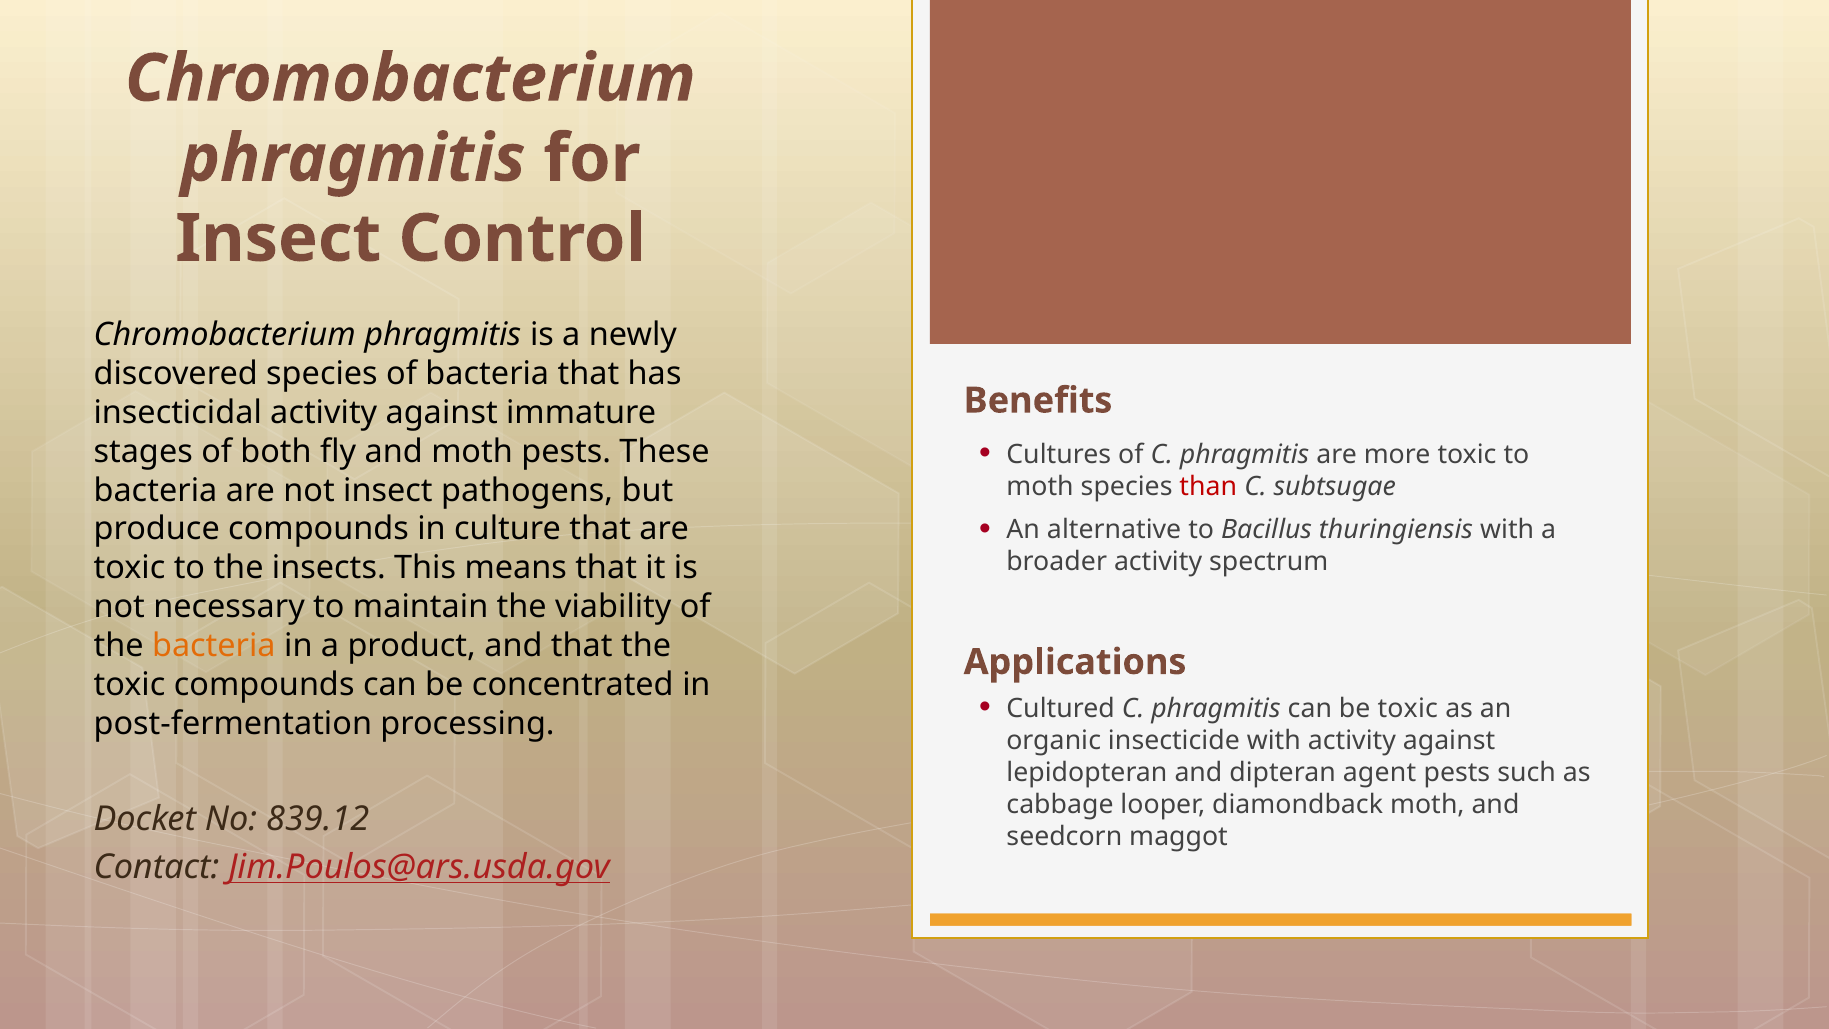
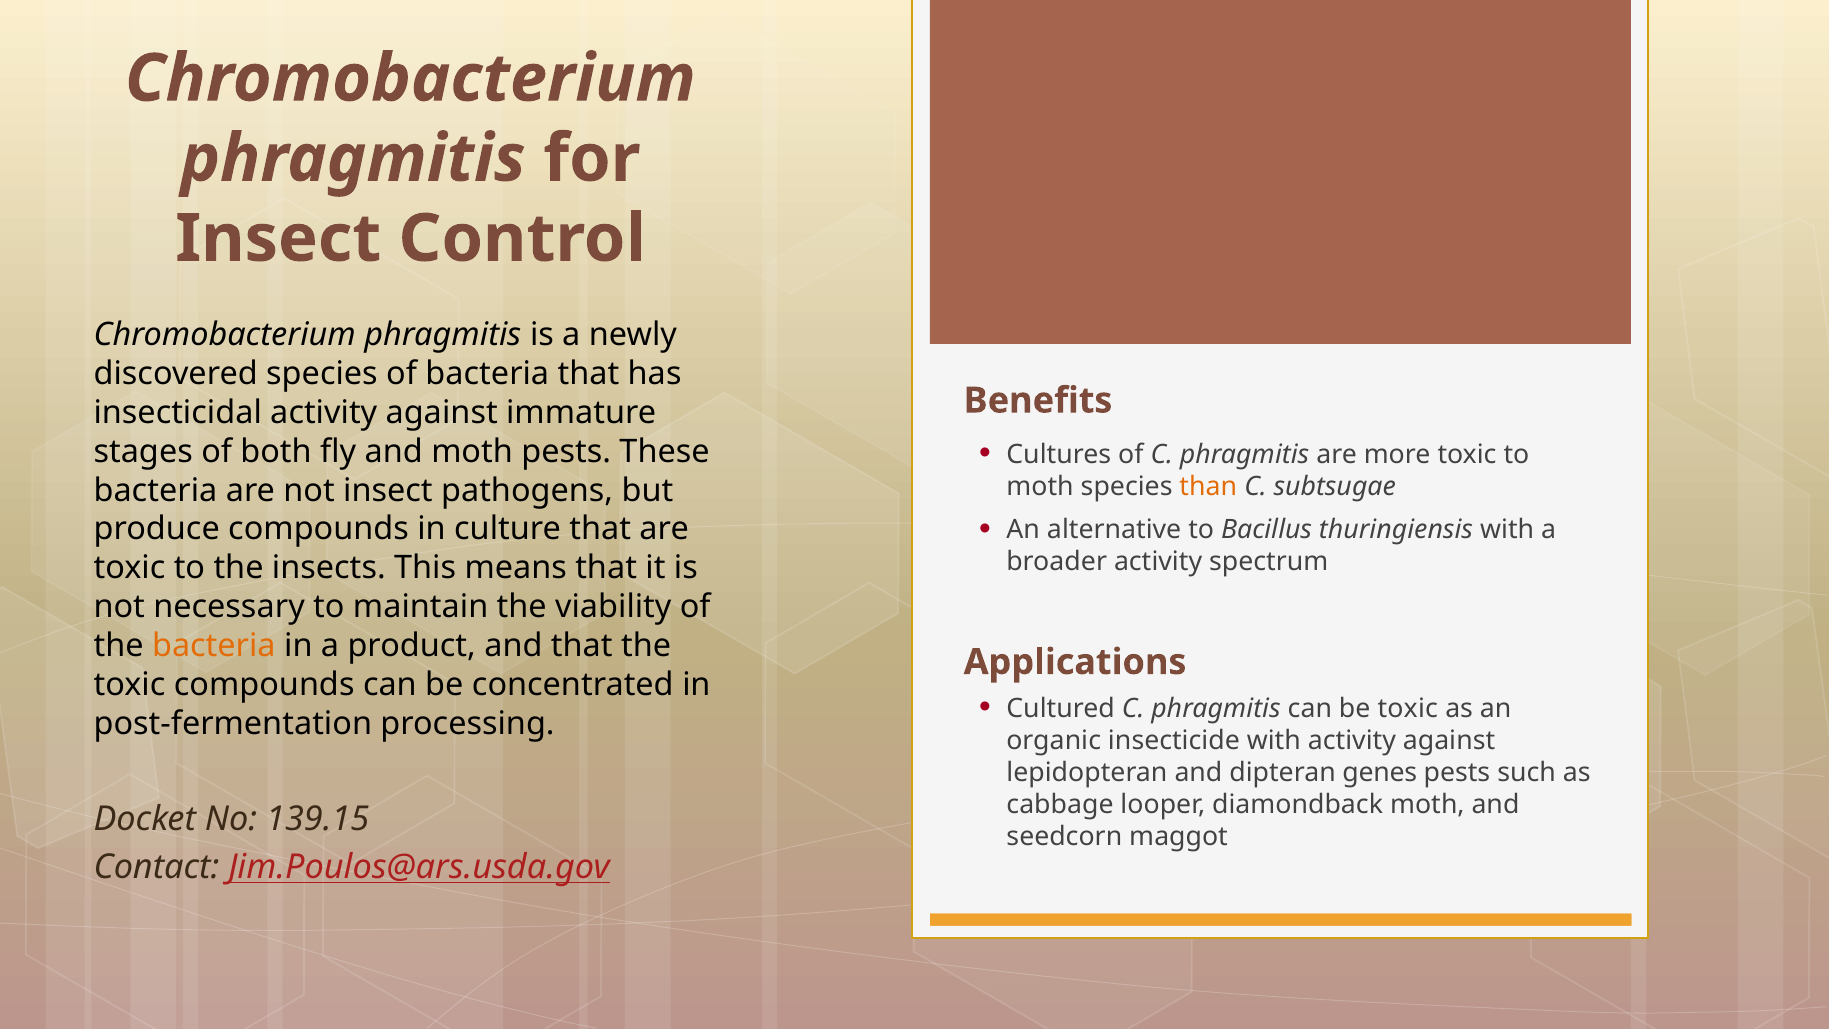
than colour: red -> orange
agent: agent -> genes
839.12: 839.12 -> 139.15
